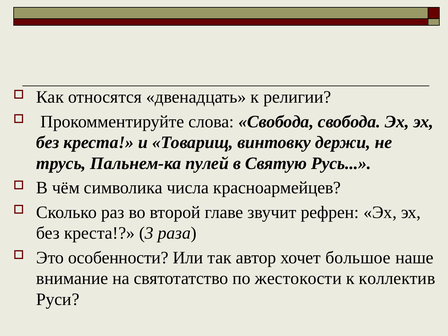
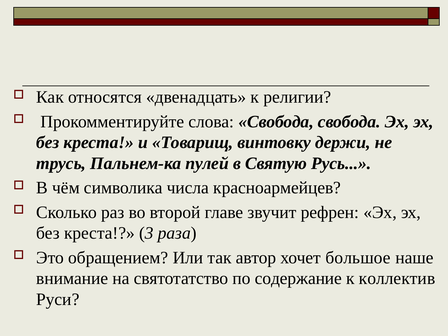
особенности: особенности -> обращением
жестокости: жестокости -> содержание
